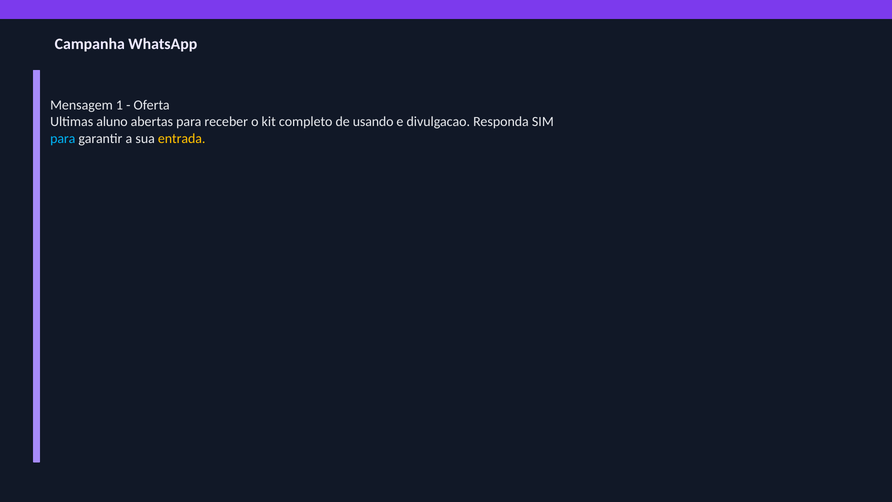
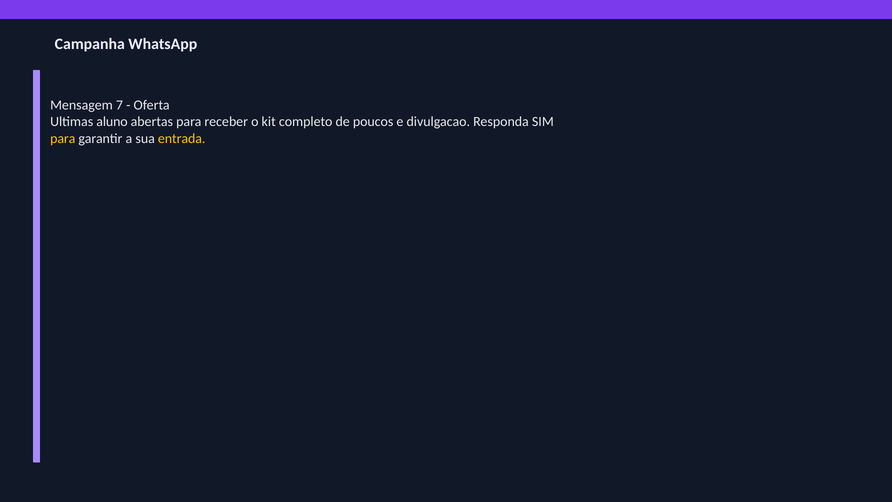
1: 1 -> 7
usando: usando -> poucos
para at (63, 138) colour: light blue -> yellow
